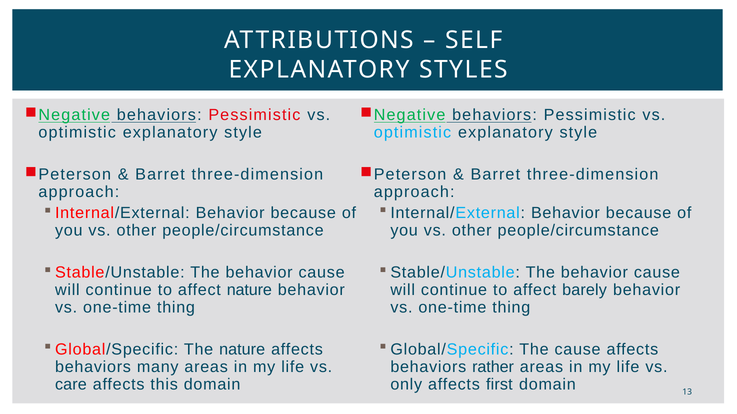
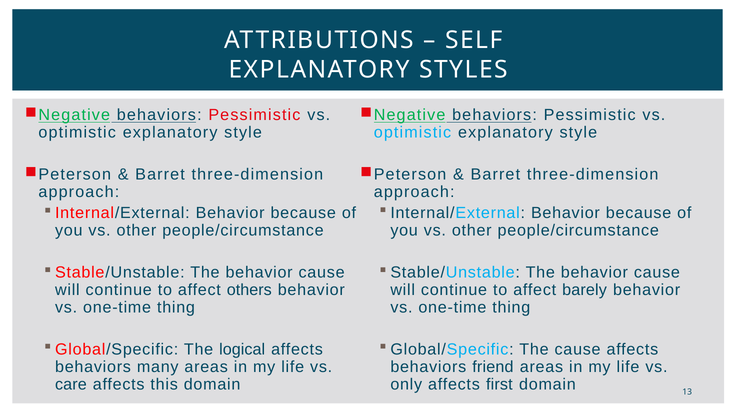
affect nature: nature -> others
The nature: nature -> logical
rather: rather -> friend
